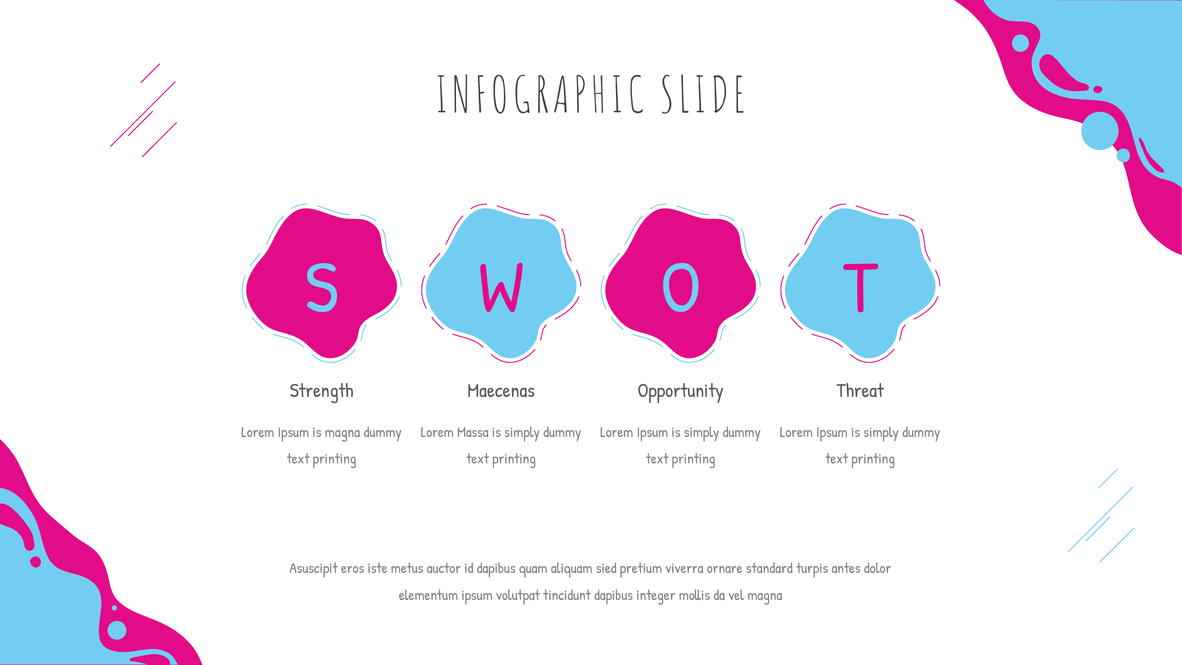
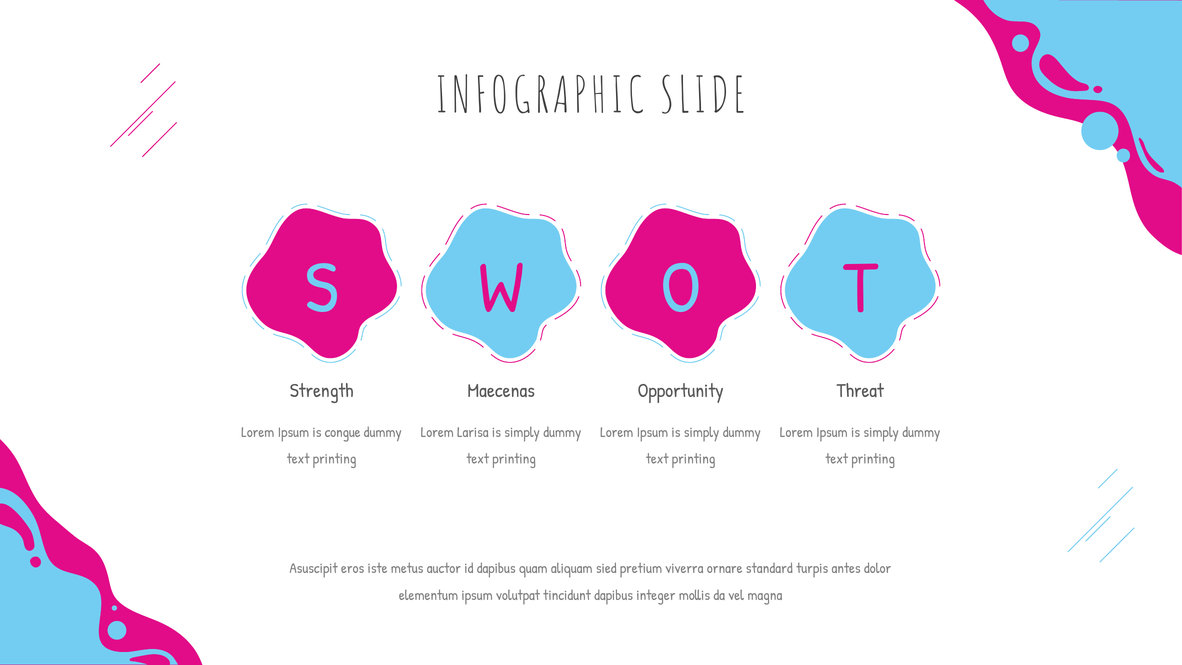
is magna: magna -> congue
Massa: Massa -> Larisa
